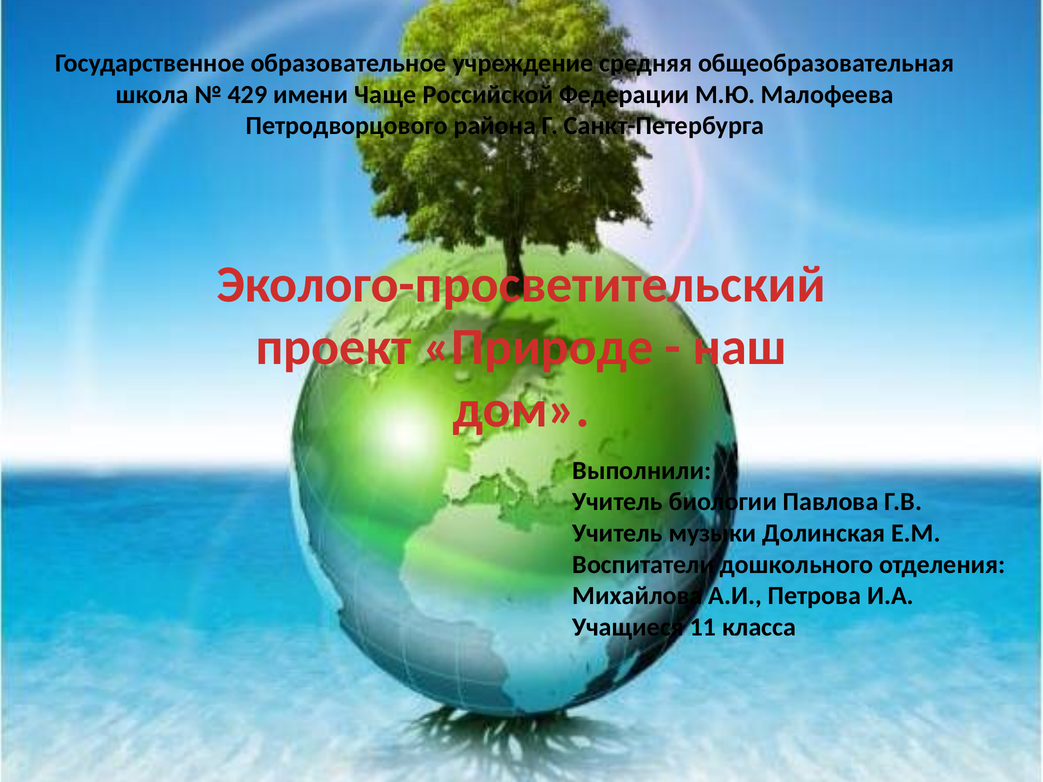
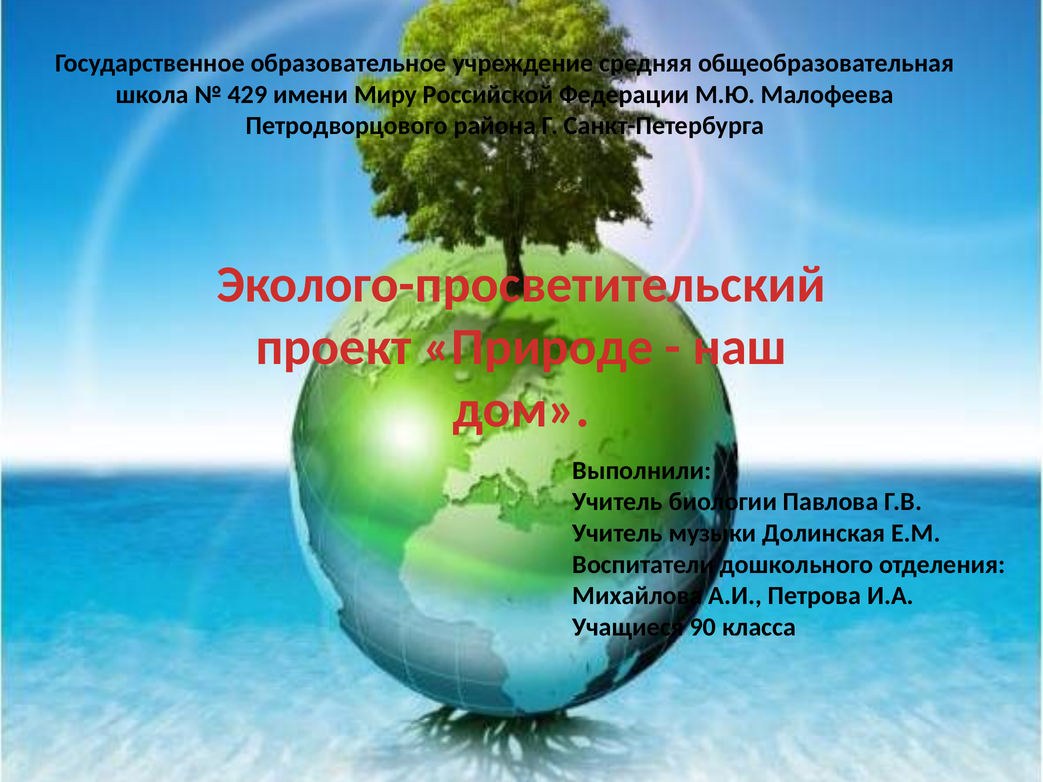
Чаще: Чаще -> Миру
11: 11 -> 90
